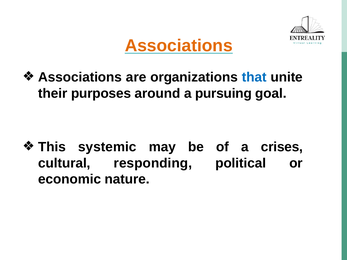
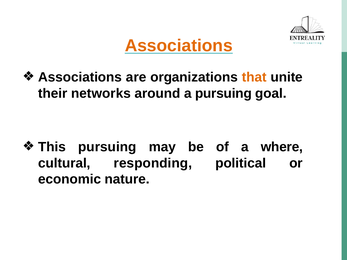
that colour: blue -> orange
purposes: purposes -> networks
systemic at (107, 147): systemic -> pursuing
crises: crises -> where
